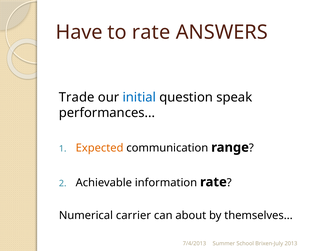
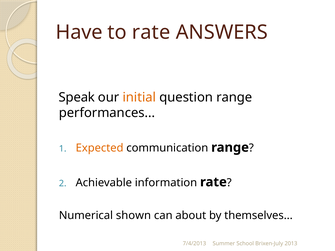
Trade: Trade -> Speak
initial colour: blue -> orange
question speak: speak -> range
carrier: carrier -> shown
